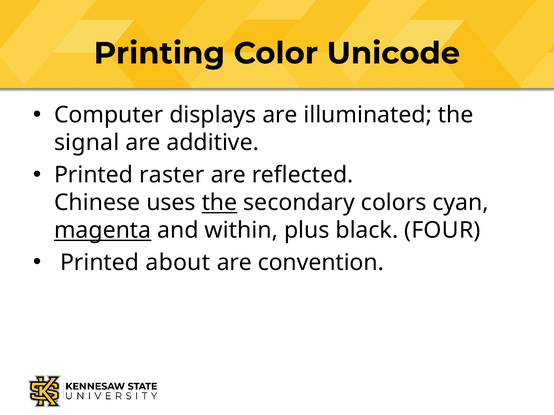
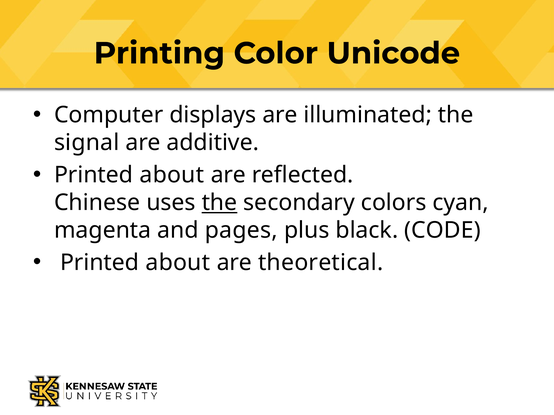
raster at (172, 175): raster -> about
magenta underline: present -> none
within: within -> pages
FOUR: FOUR -> CODE
convention: convention -> theoretical
